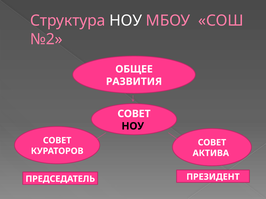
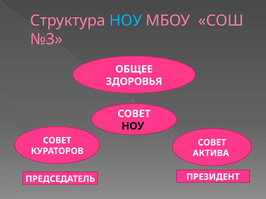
НОУ at (126, 21) colour: white -> light blue
№2: №2 -> №3
РАЗВИТИЯ: РАЗВИТИЯ -> ЗДОРОВЬЯ
